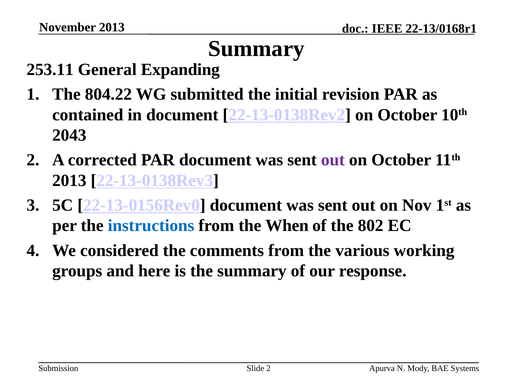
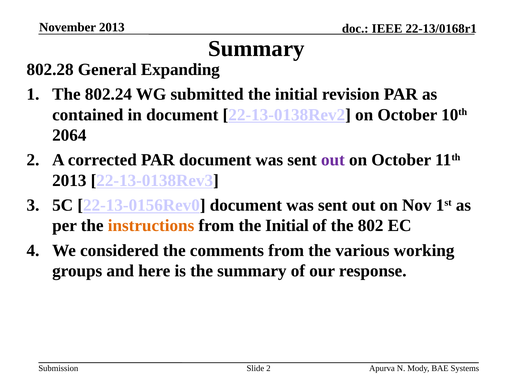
253.11: 253.11 -> 802.28
804.22: 804.22 -> 802.24
2043: 2043 -> 2064
instructions colour: blue -> orange
from the When: When -> Initial
